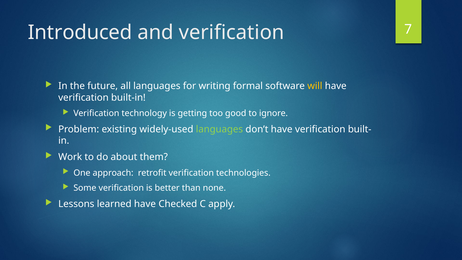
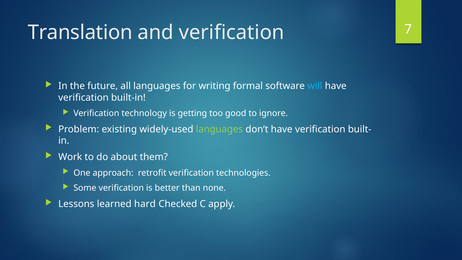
Introduced: Introduced -> Translation
will colour: yellow -> light blue
learned have: have -> hard
